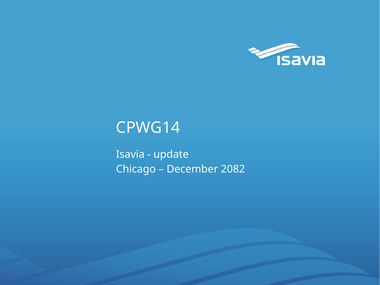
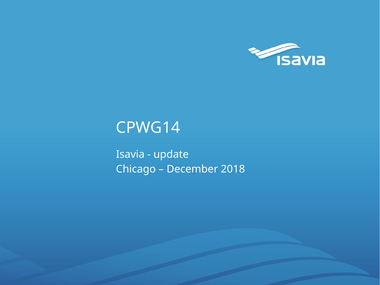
2082: 2082 -> 2018
